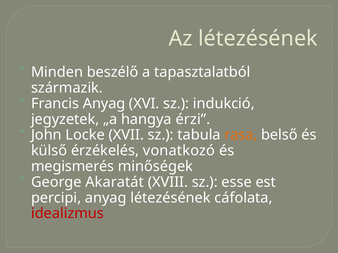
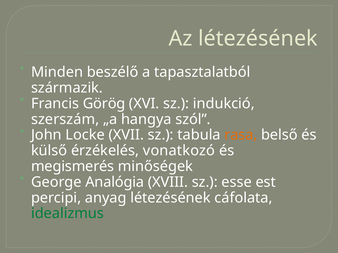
Francis Anyag: Anyag -> Görög
jegyzetek: jegyzetek -> szerszám
érzi: érzi -> szól
Akaratát: Akaratát -> Analógia
idealizmus colour: red -> green
